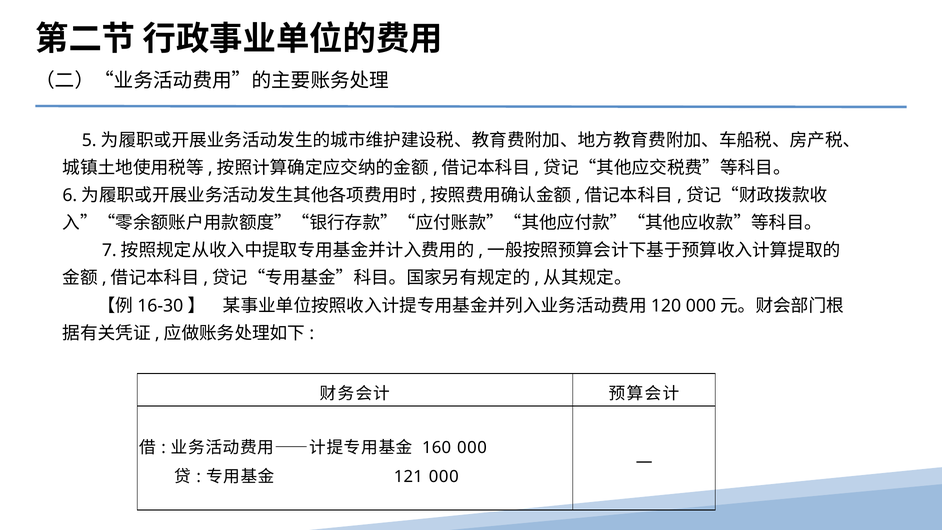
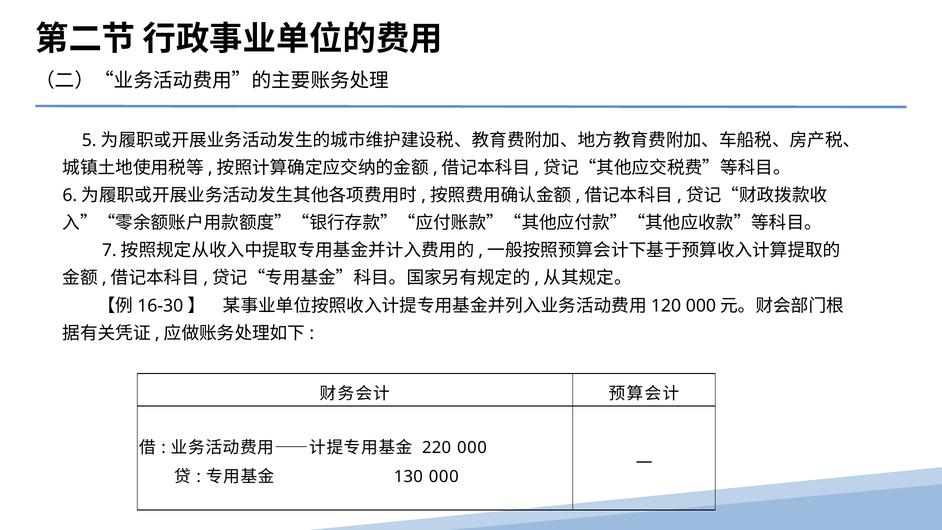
160: 160 -> 220
121: 121 -> 130
